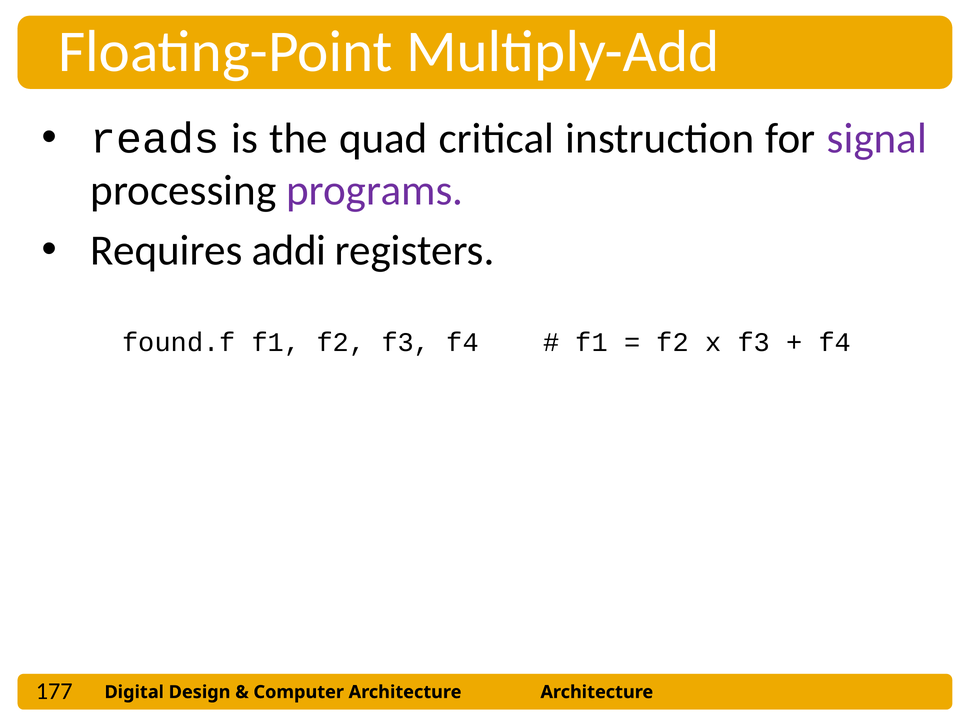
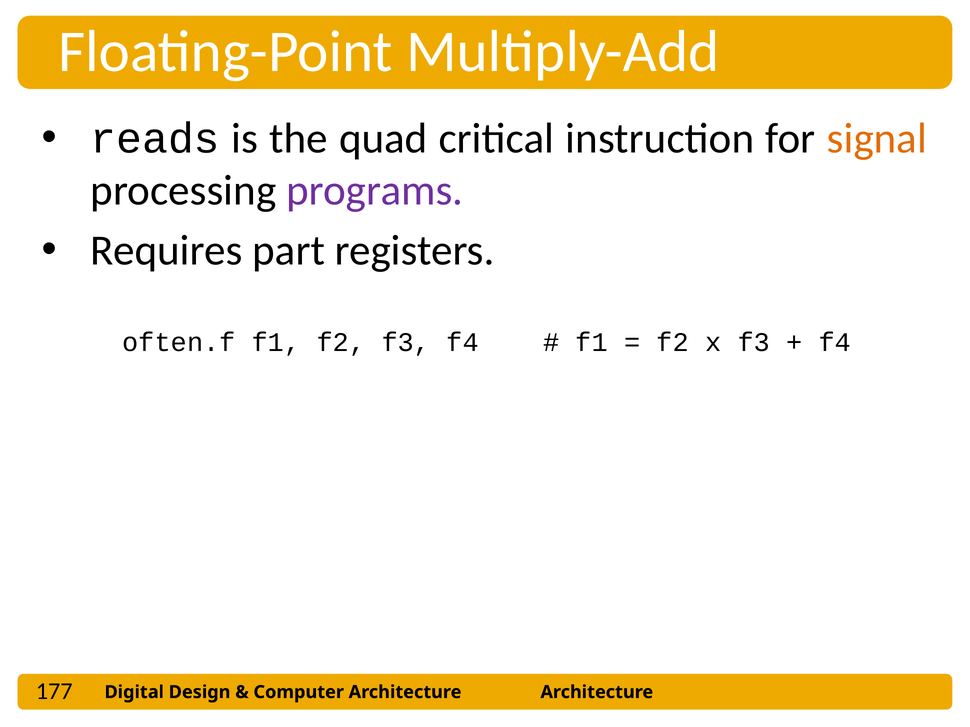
signal colour: purple -> orange
addi: addi -> part
found.f: found.f -> often.f
